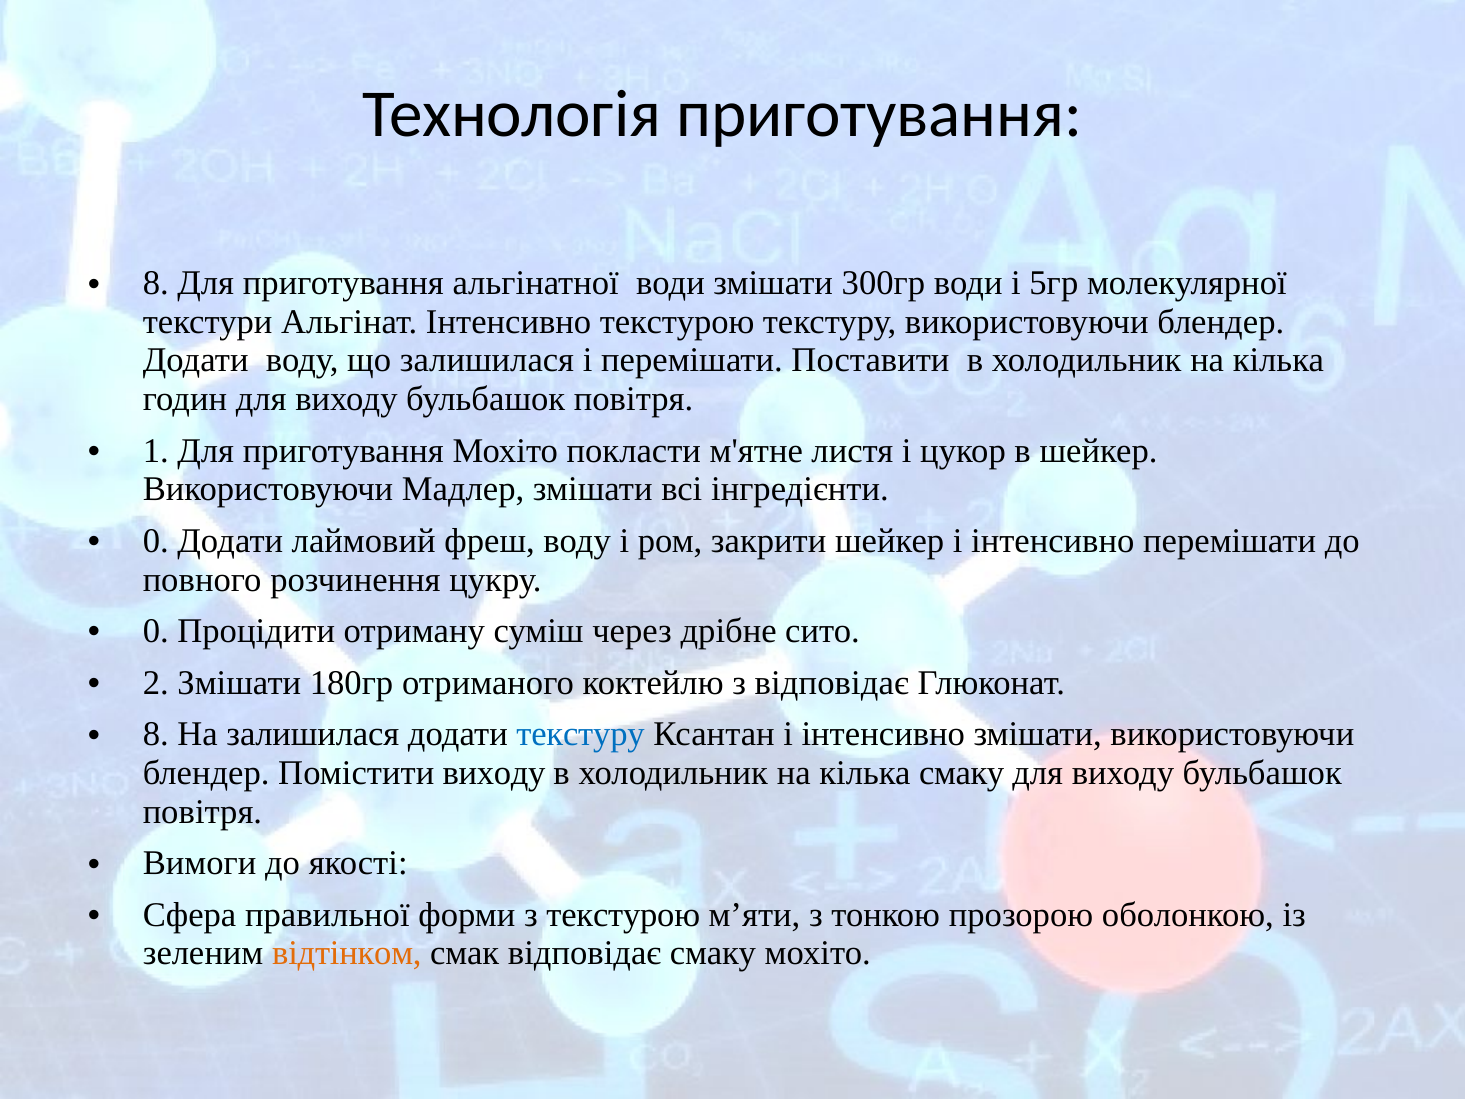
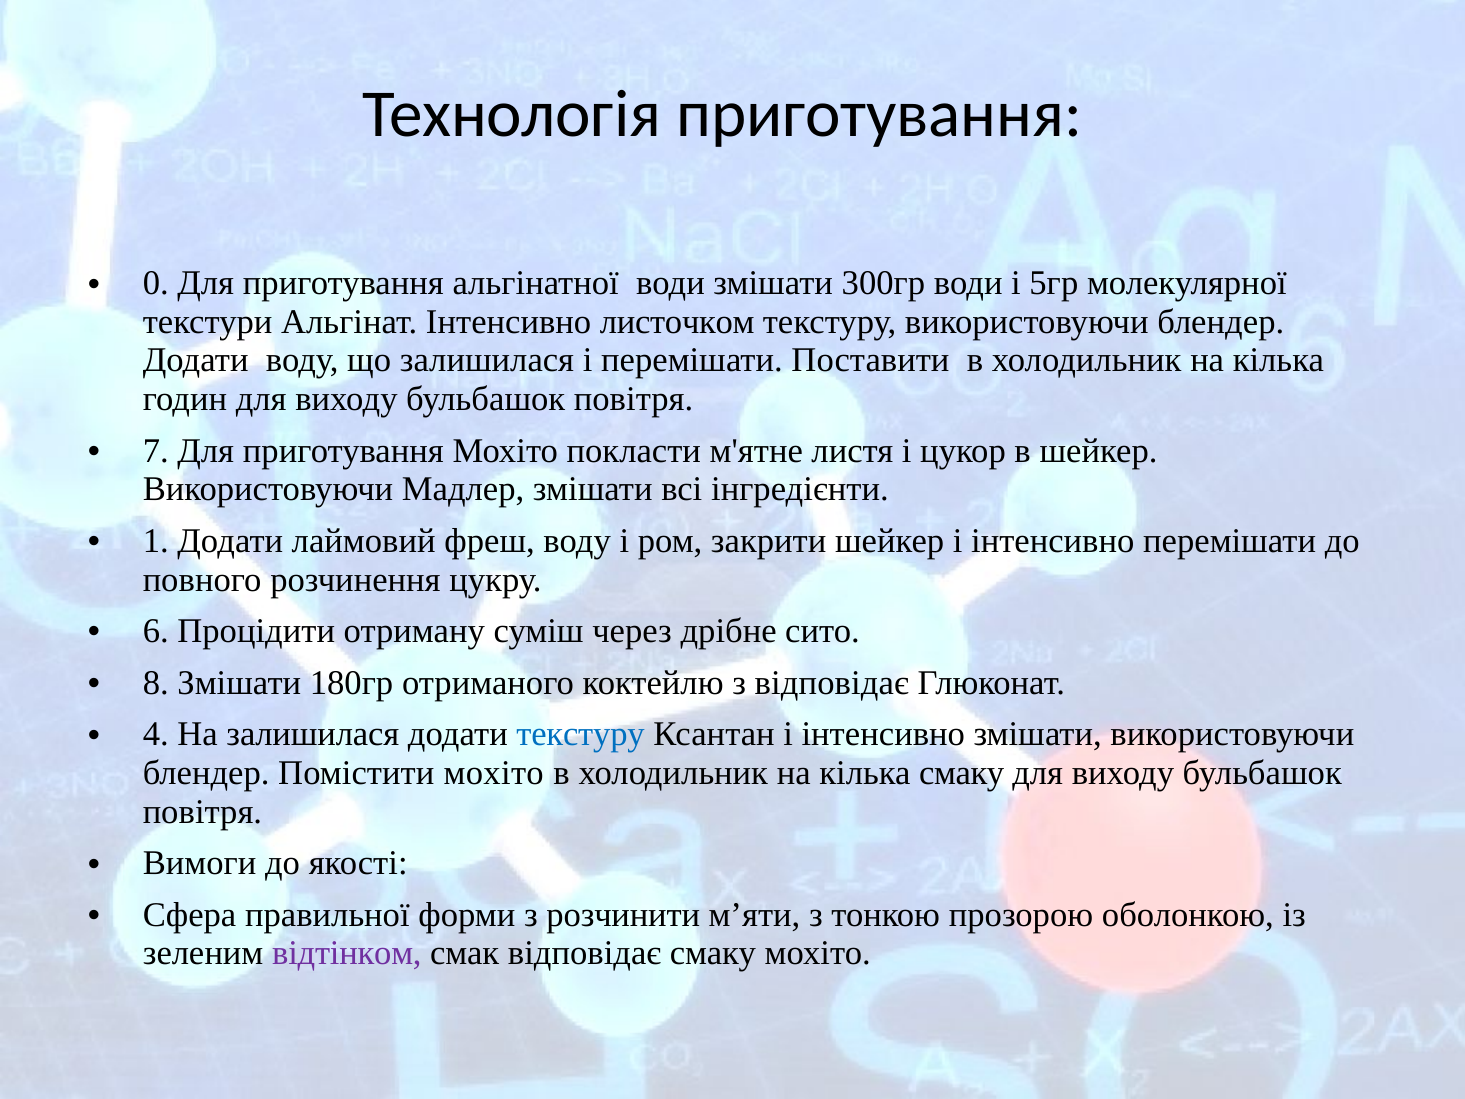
8 at (156, 283): 8 -> 0
Інтенсивно текстурою: текстурою -> листочком
1: 1 -> 7
0 at (156, 541): 0 -> 1
0 at (156, 631): 0 -> 6
2: 2 -> 8
8 at (156, 734): 8 -> 4
Помістити виходу: виходу -> мохіто
з текстурою: текстурою -> розчинити
відтінком colour: orange -> purple
